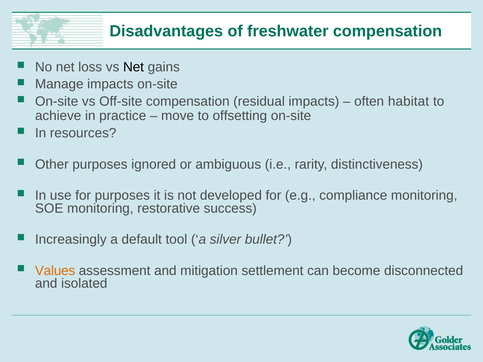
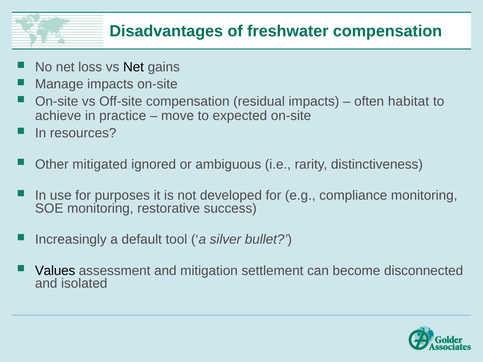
offsetting: offsetting -> expected
Other purposes: purposes -> mitigated
Values colour: orange -> black
